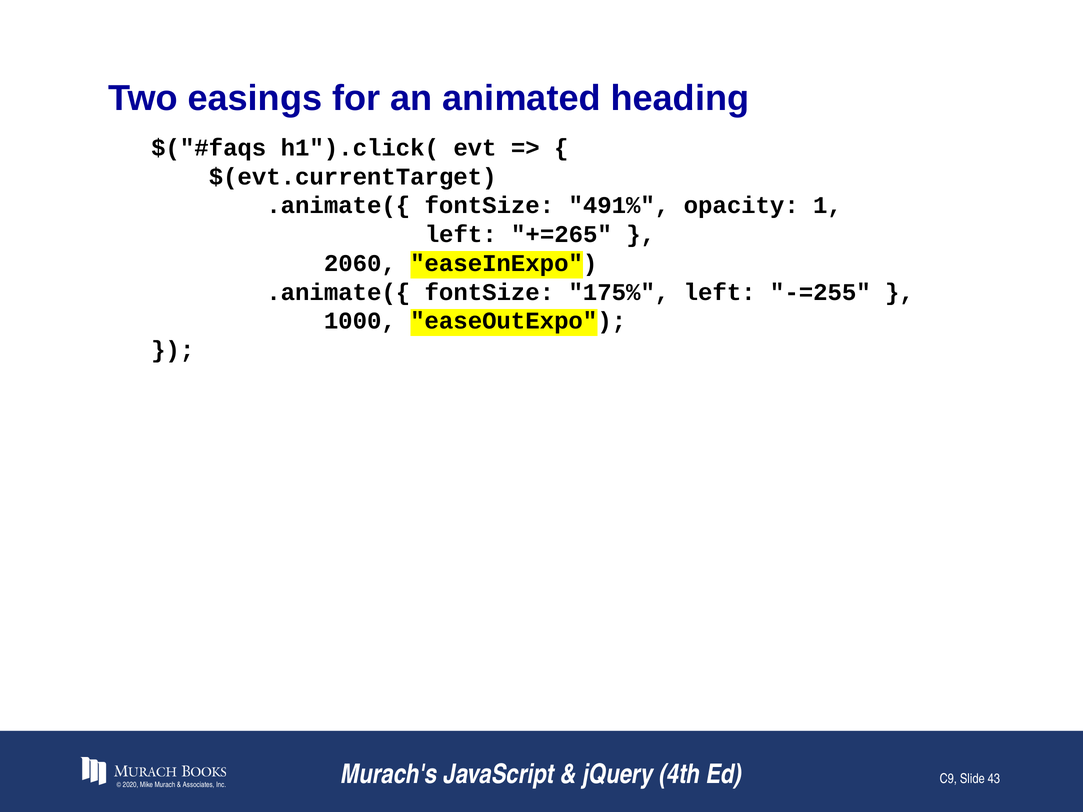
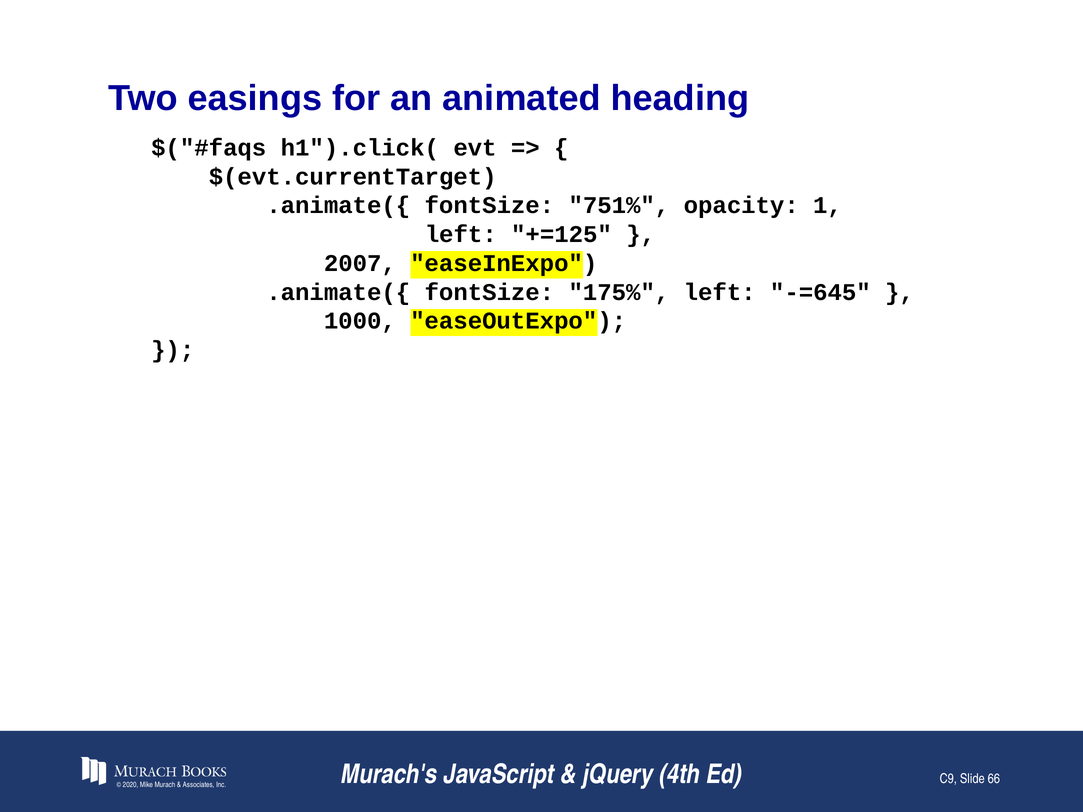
491%: 491% -> 751%
+=265: +=265 -> +=125
2060: 2060 -> 2007
-=255: -=255 -> -=645
43: 43 -> 66
